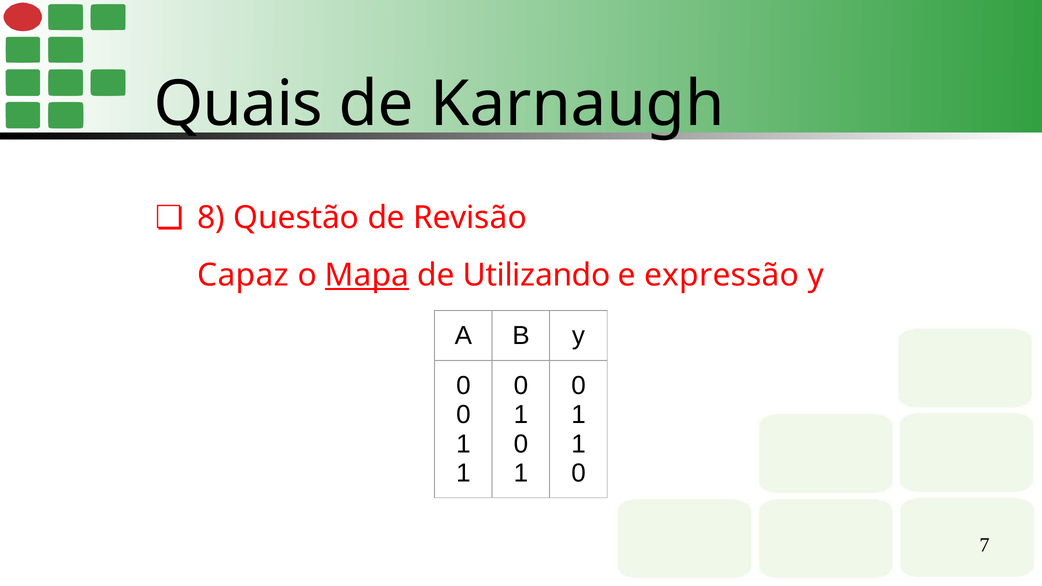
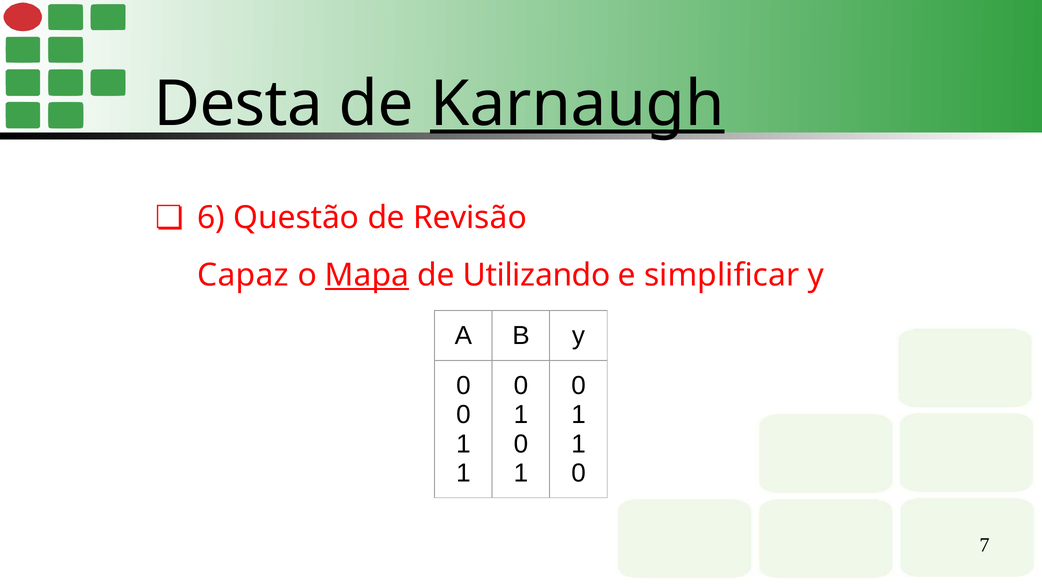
Quais: Quais -> Desta
Karnaugh underline: none -> present
8: 8 -> 6
expressão: expressão -> simplificar
